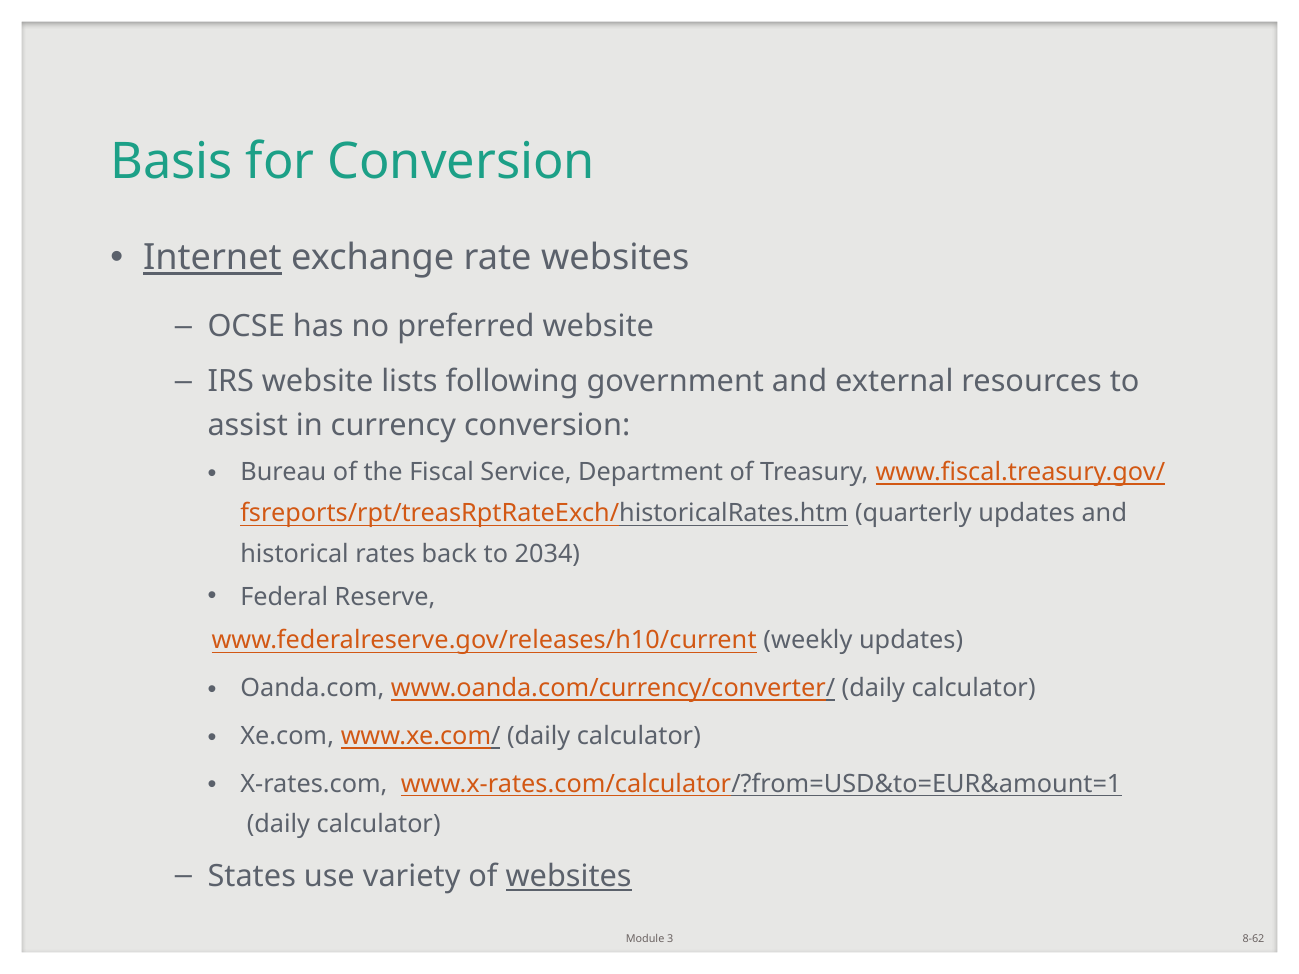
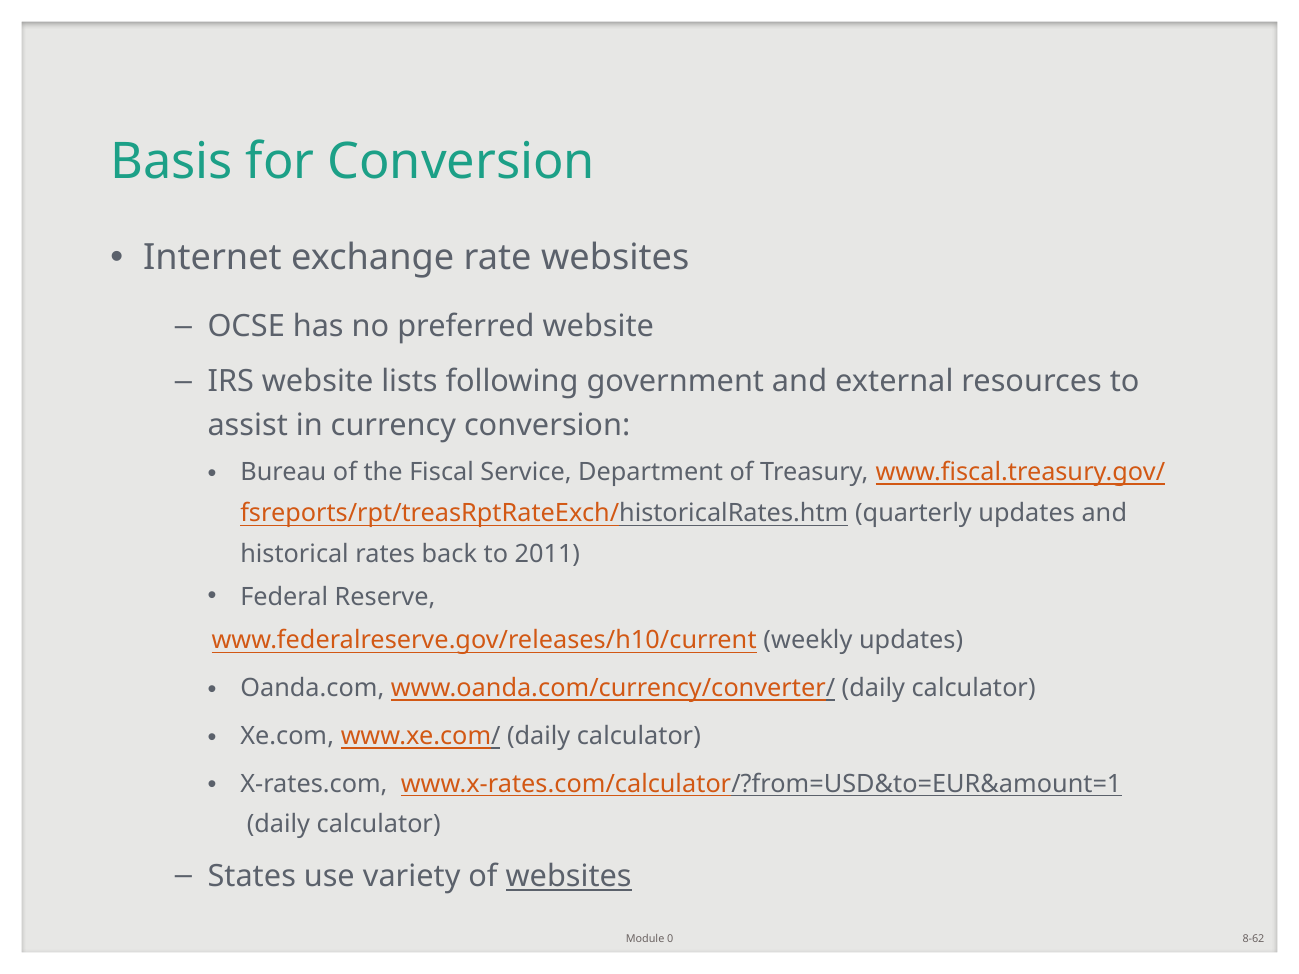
Internet underline: present -> none
2034: 2034 -> 2011
3: 3 -> 0
